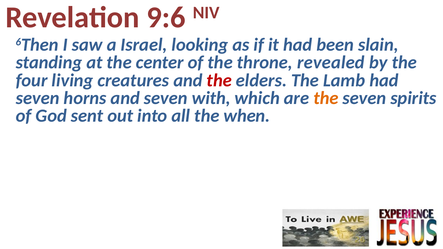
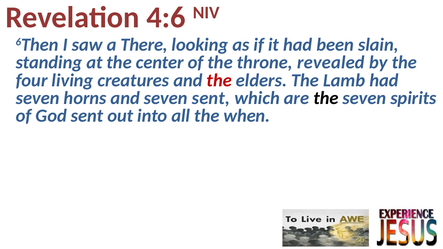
9:6: 9:6 -> 4:6
Israel: Israel -> There
seven with: with -> sent
the at (326, 98) colour: orange -> black
